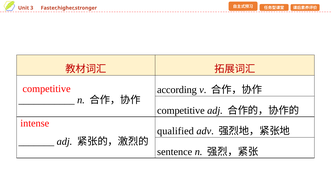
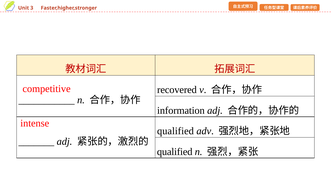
according: according -> recovered
competitive at (181, 111): competitive -> information
sentence at (175, 152): sentence -> qualified
